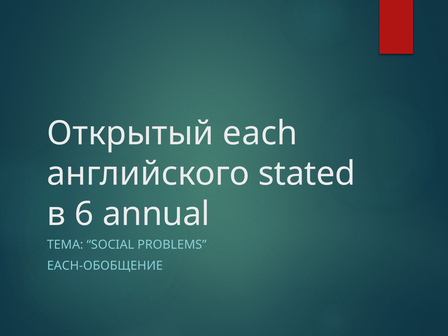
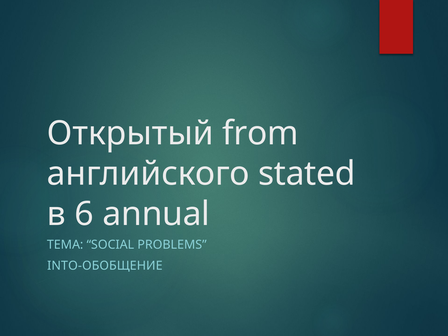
each: each -> from
EACH-ОБОБЩЕНИЕ: EACH-ОБОБЩЕНИЕ -> INTO-ОБОБЩЕНИЕ
